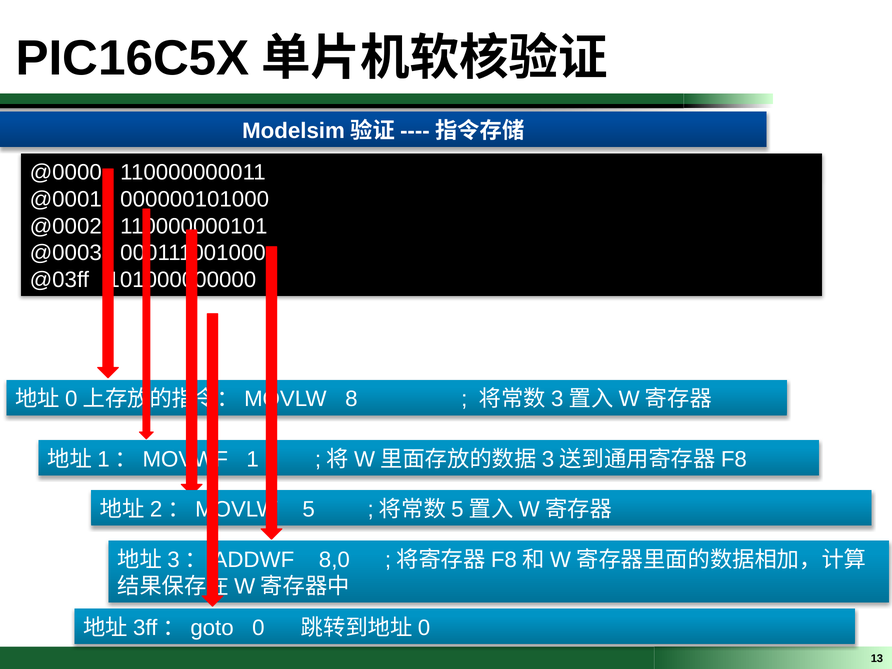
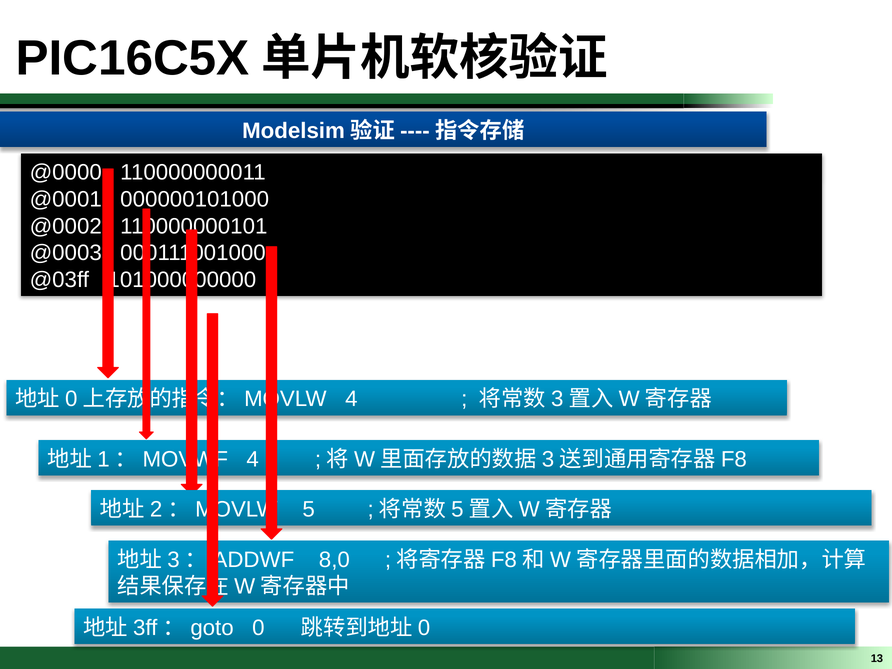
8 at (351, 399): 8 -> 4
1 at (253, 459): 1 -> 4
